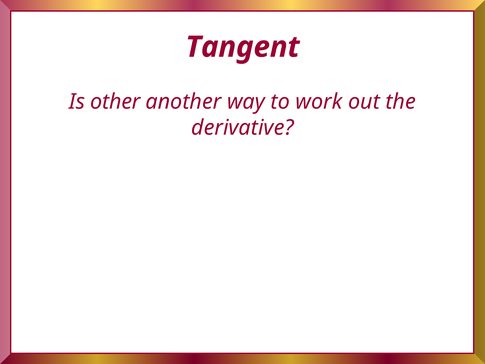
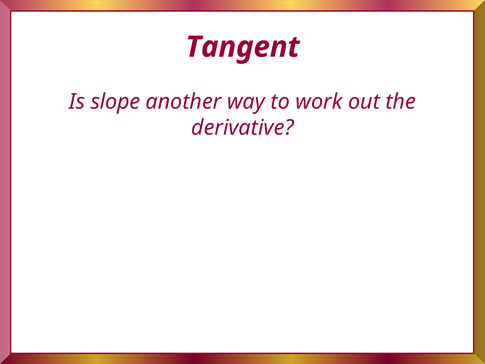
other: other -> slope
